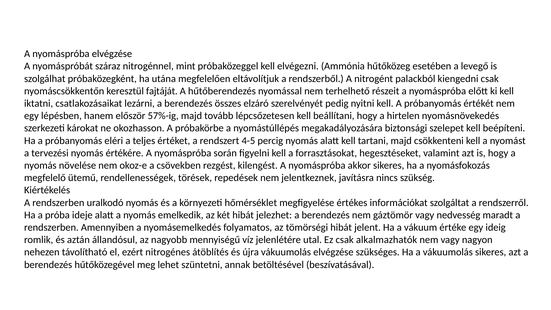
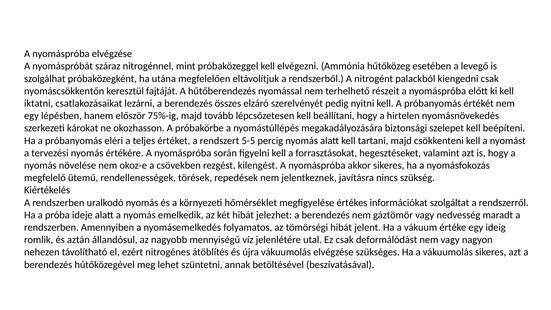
57%-ig: 57%-ig -> 75%-ig
4-5: 4-5 -> 5-5
alkalmazhatók: alkalmazhatók -> deformálódást
